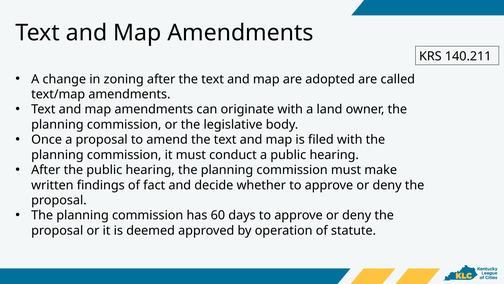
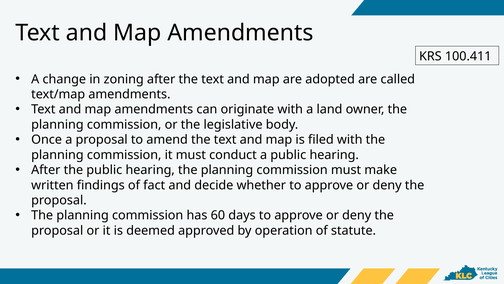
140.211: 140.211 -> 100.411
